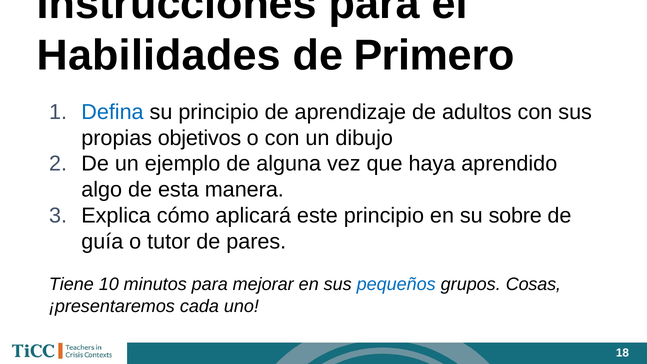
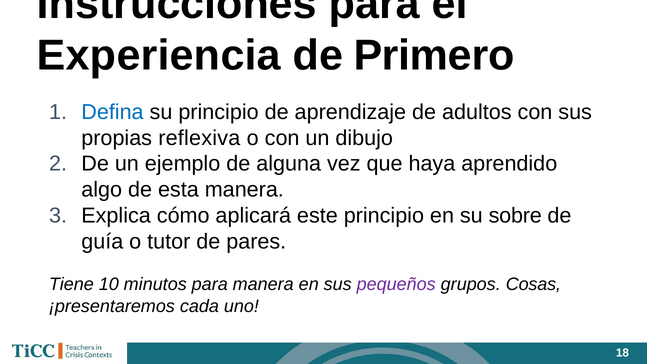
Habilidades: Habilidades -> Experiencia
objetivos: objetivos -> reflexiva
para mejorar: mejorar -> manera
pequeños colour: blue -> purple
